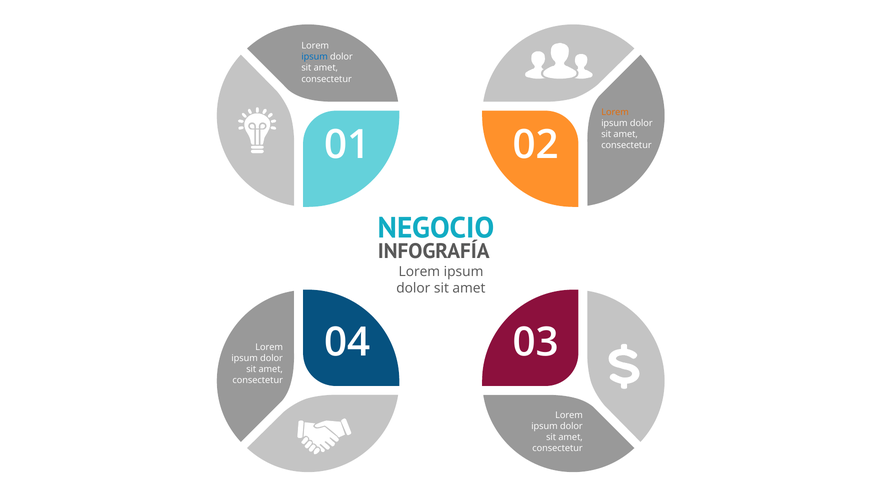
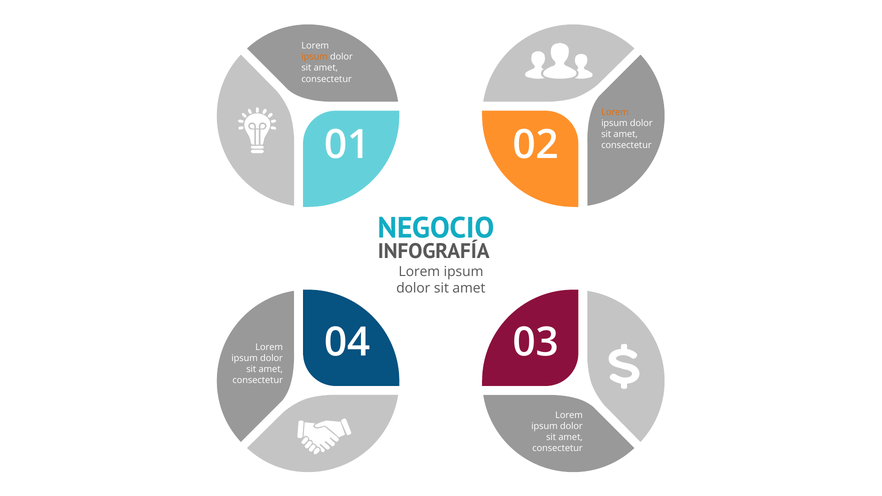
ipsum at (315, 57) colour: blue -> orange
